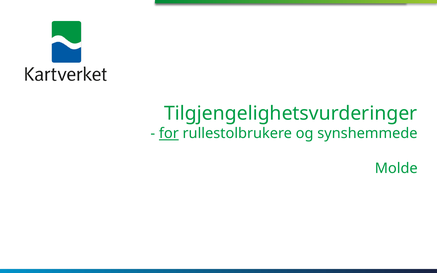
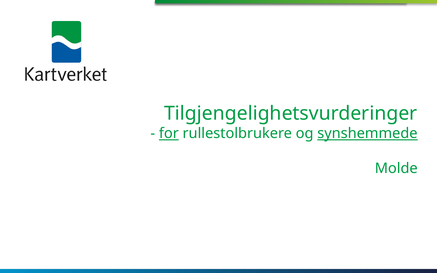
synshemmede underline: none -> present
